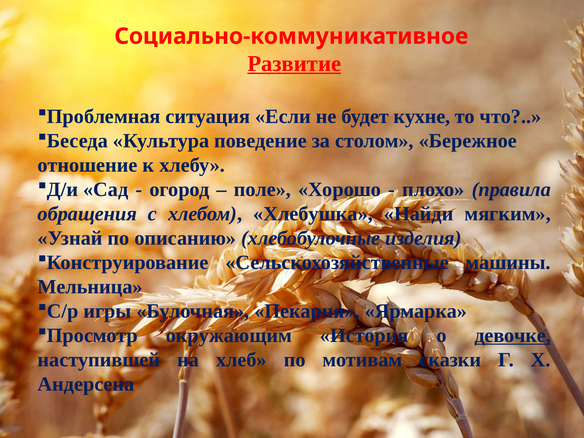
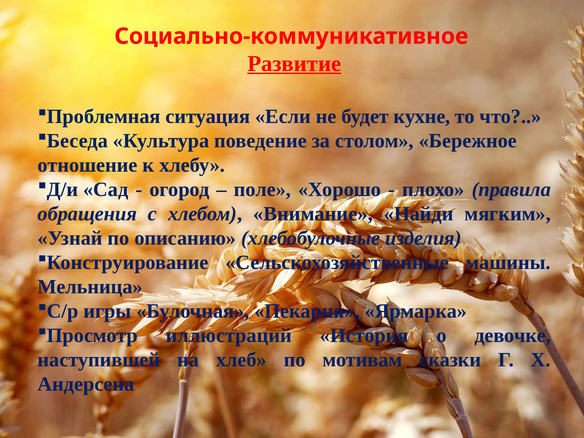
Хлебушка: Хлебушка -> Внимание
окружающим: окружающим -> иллюстраций
девочке underline: present -> none
